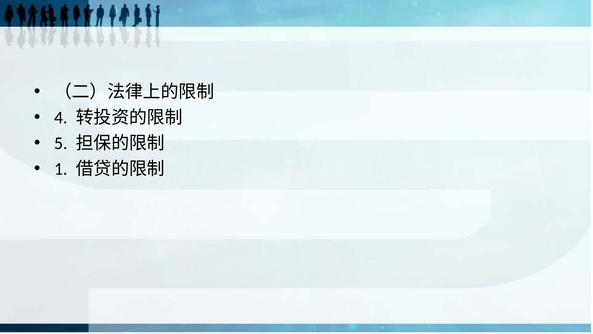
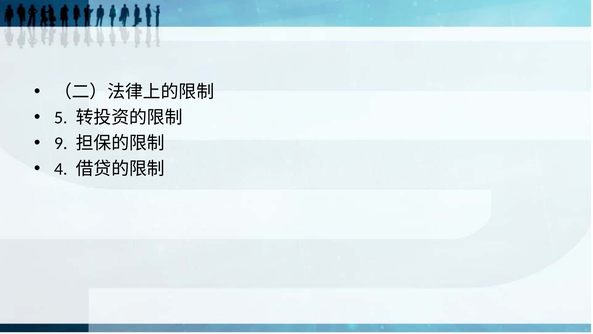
4: 4 -> 5
5: 5 -> 9
1: 1 -> 4
